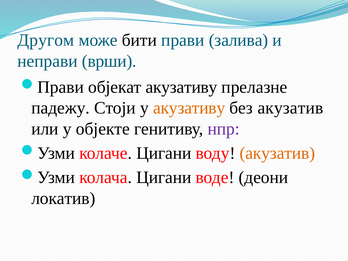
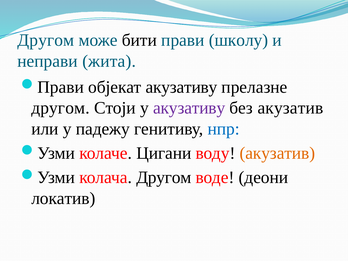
залива: залива -> школу
врши: врши -> жита
падежу at (61, 108): падежу -> другом
акузативу at (189, 108) colour: orange -> purple
објекте: објекте -> падежу
нпр colour: purple -> blue
колача Цигани: Цигани -> Другом
